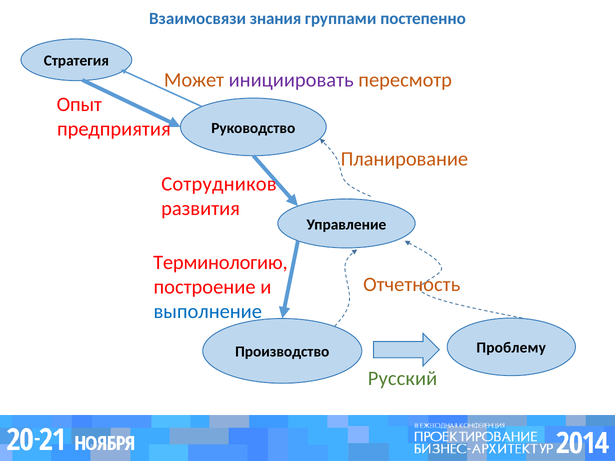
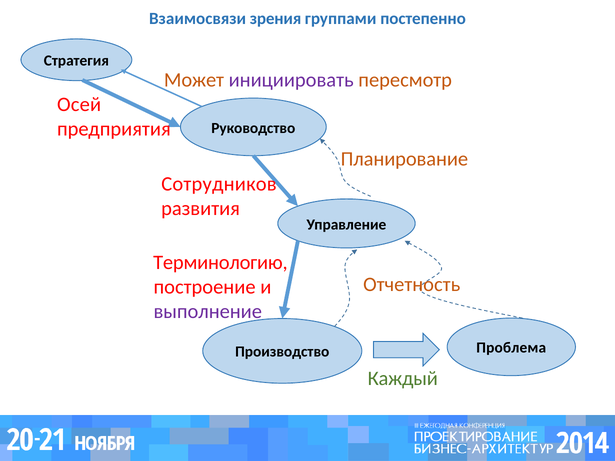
знания: знания -> зрения
Опыт: Опыт -> Осей
выполнение colour: blue -> purple
Проблему: Проблему -> Проблема
Русский: Русский -> Каждый
